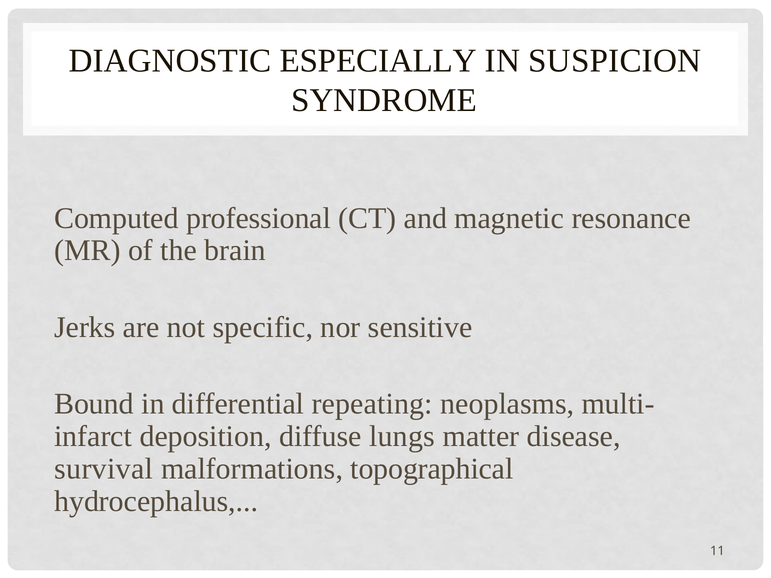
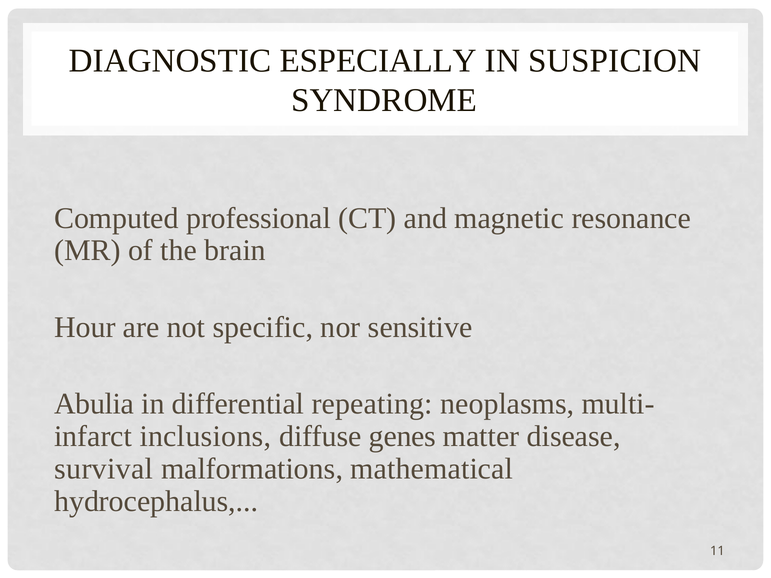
Jerks: Jerks -> Hour
Bound: Bound -> Abulia
deposition: deposition -> inclusions
lungs: lungs -> genes
topographical: topographical -> mathematical
